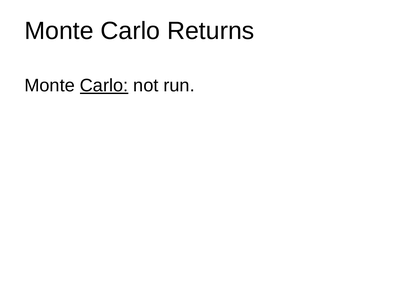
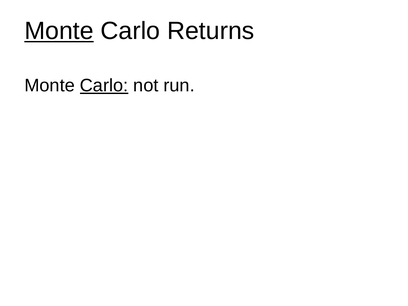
Monte at (59, 31) underline: none -> present
